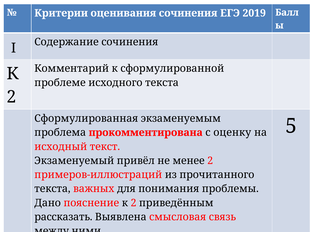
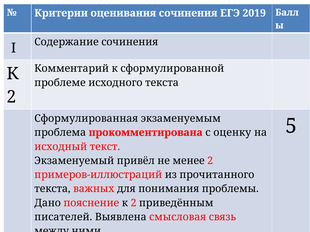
рассказать: рассказать -> писателей
